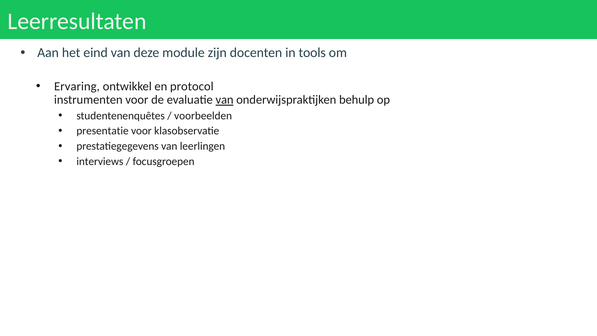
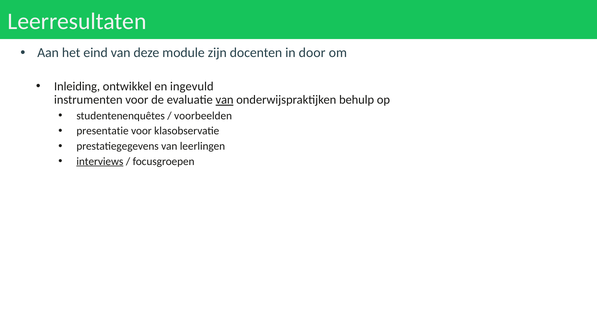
tools: tools -> door
Ervaring: Ervaring -> Inleiding
protocol: protocol -> ingevuld
interviews underline: none -> present
